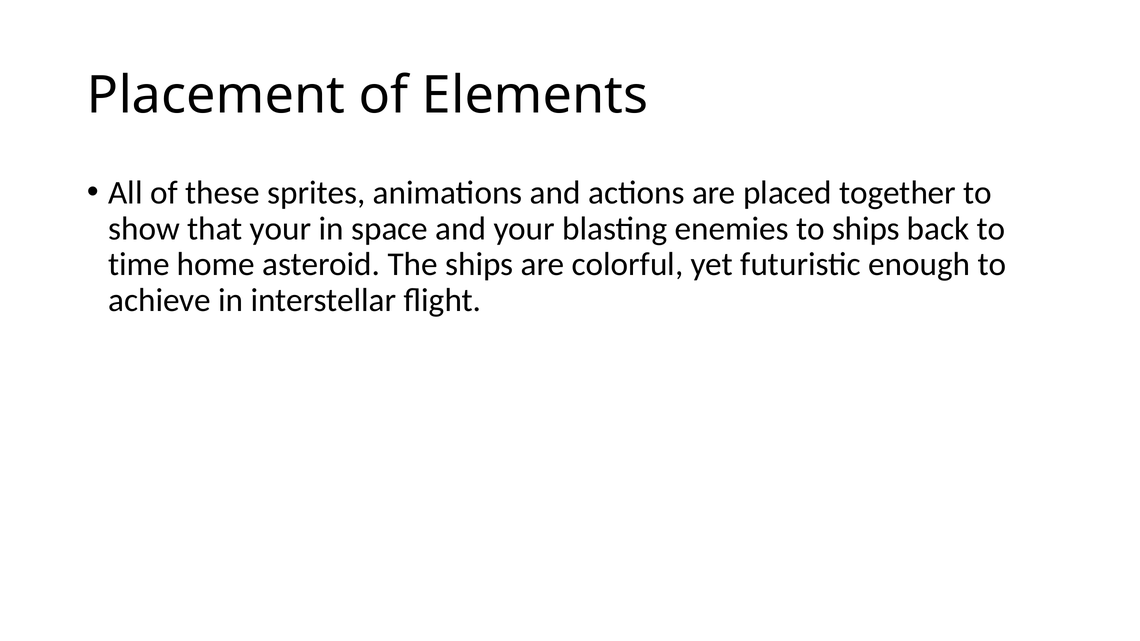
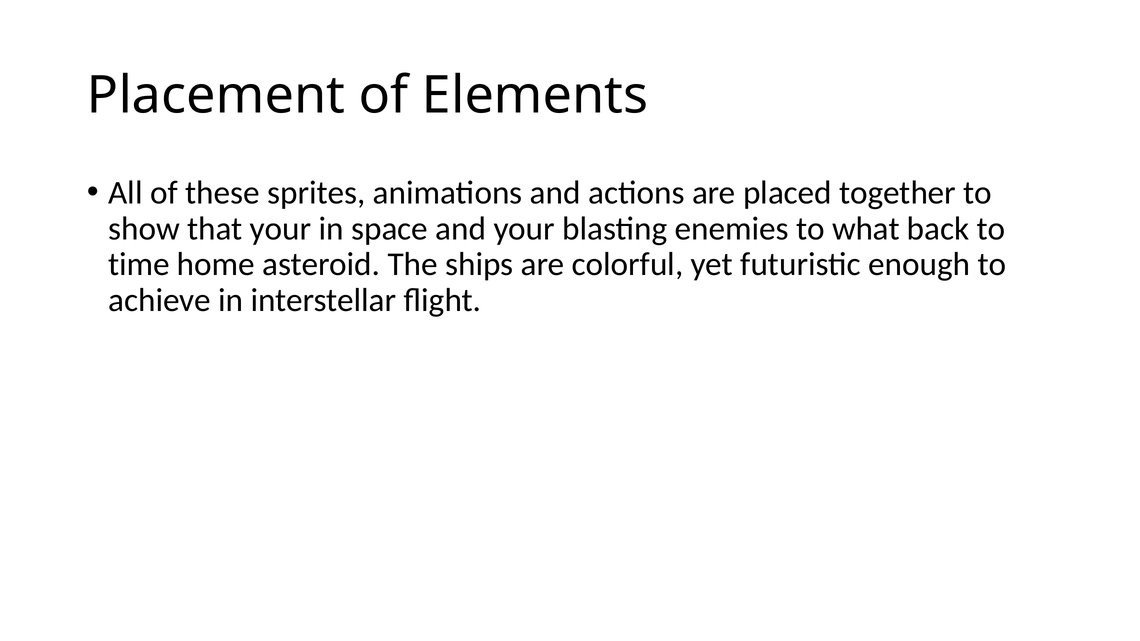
to ships: ships -> what
